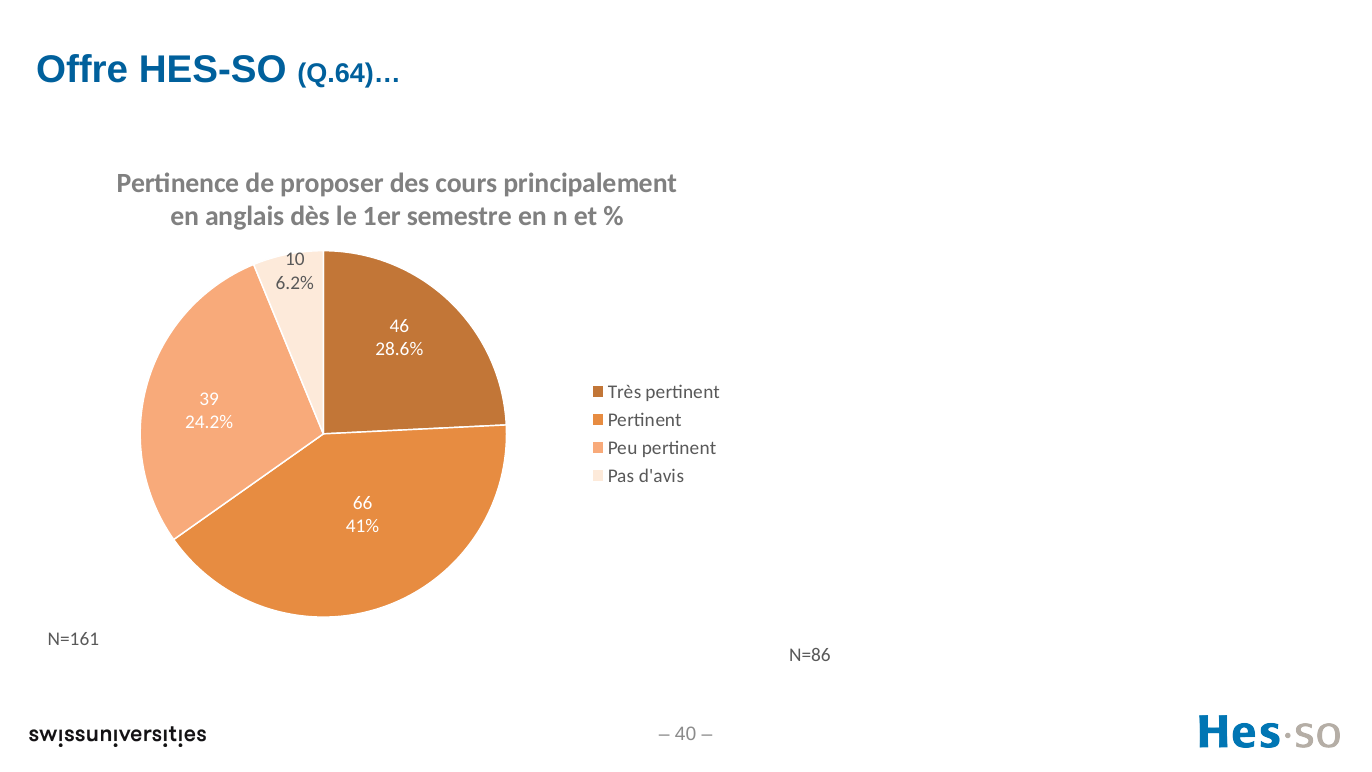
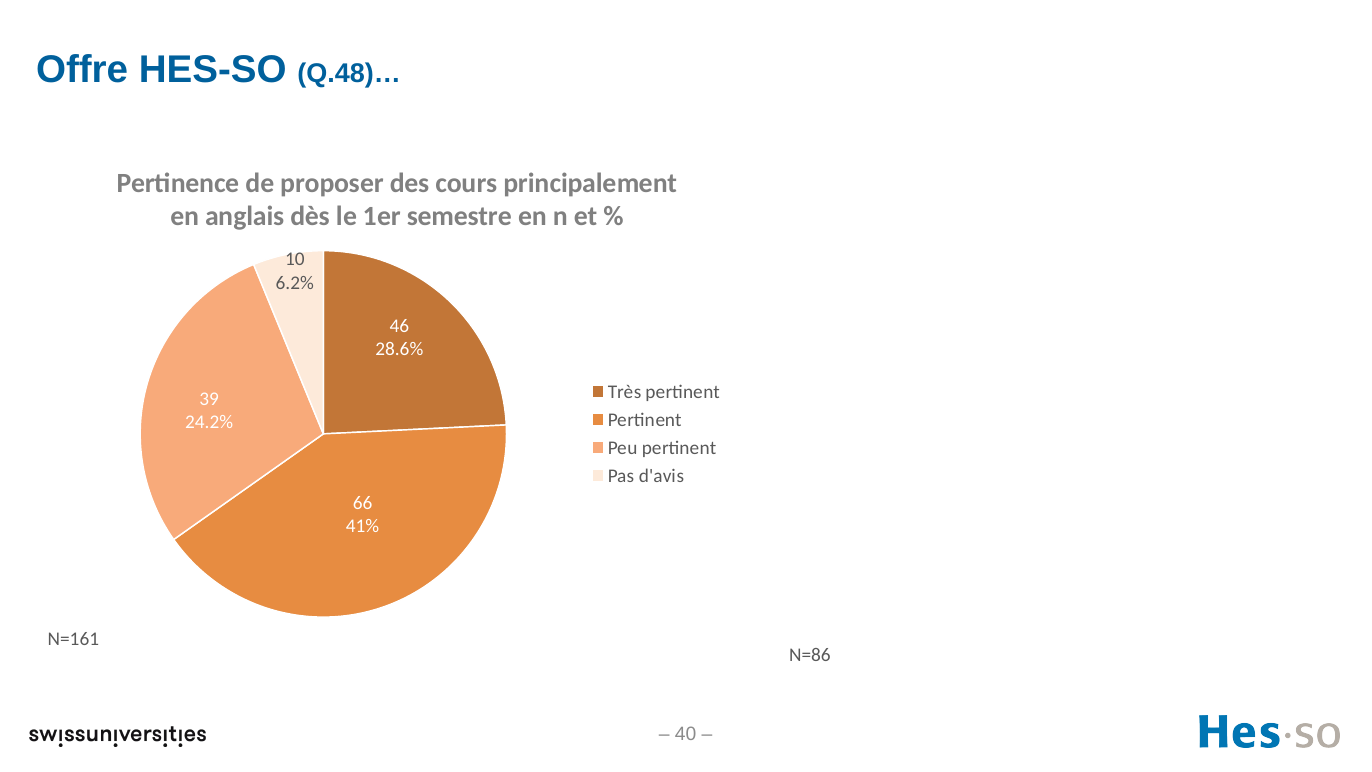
Q.64)…: Q.64)… -> Q.48)…
